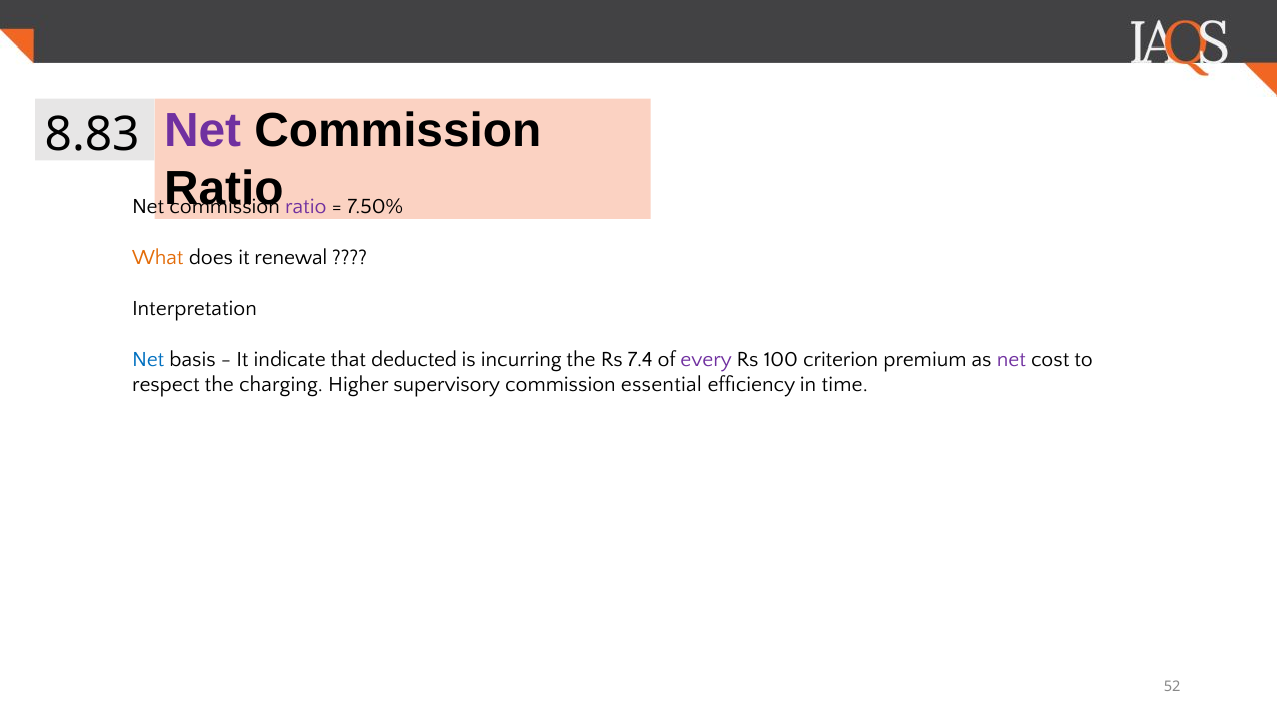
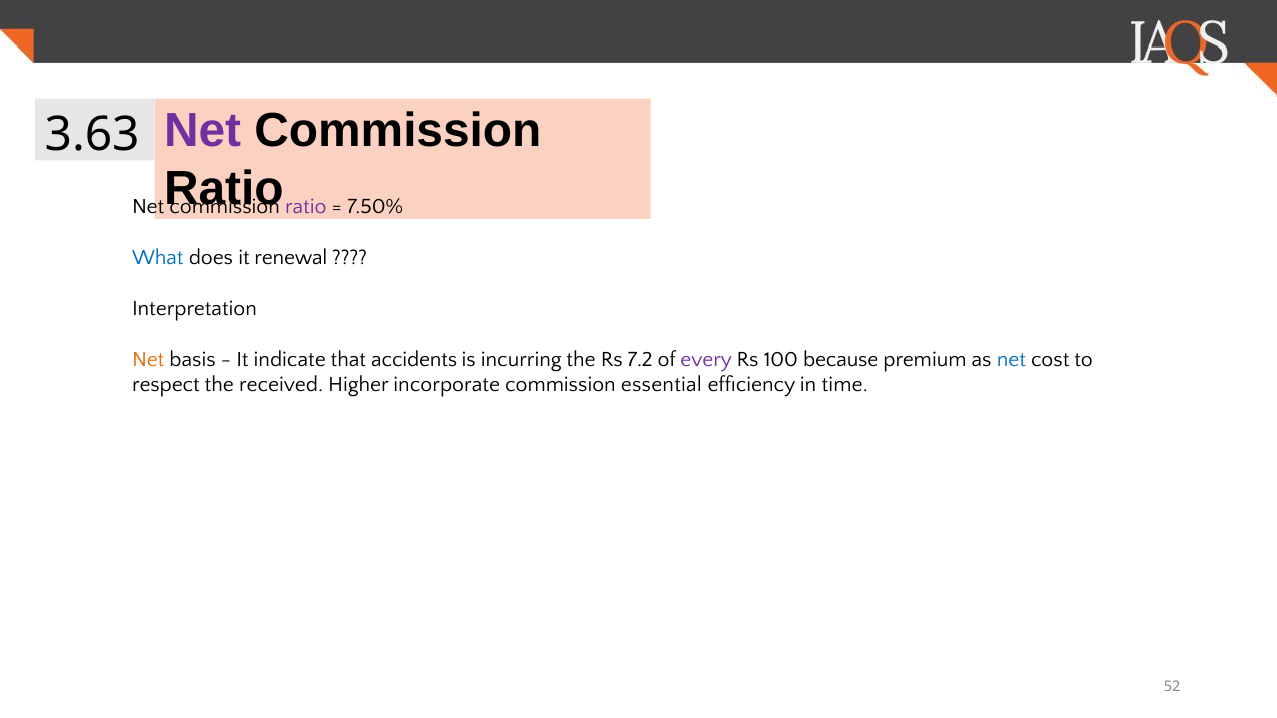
8.83: 8.83 -> 3.63
What colour: orange -> blue
Net at (148, 359) colour: blue -> orange
deducted: deducted -> accidents
7.4: 7.4 -> 7.2
criterion: criterion -> because
net at (1011, 359) colour: purple -> blue
charging: charging -> received
supervisory: supervisory -> incorporate
